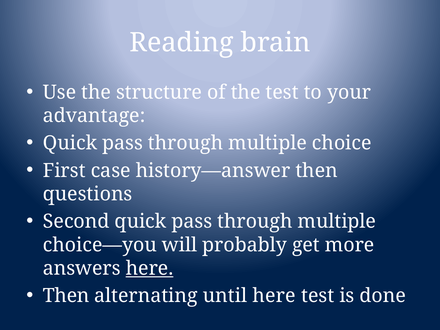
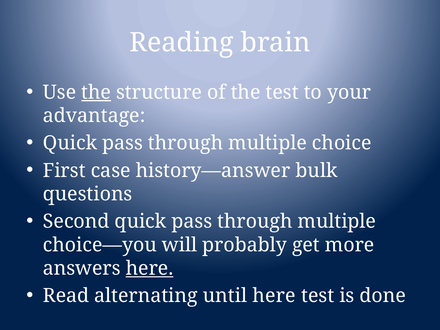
the at (96, 92) underline: none -> present
history—answer then: then -> bulk
Then at (66, 296): Then -> Read
